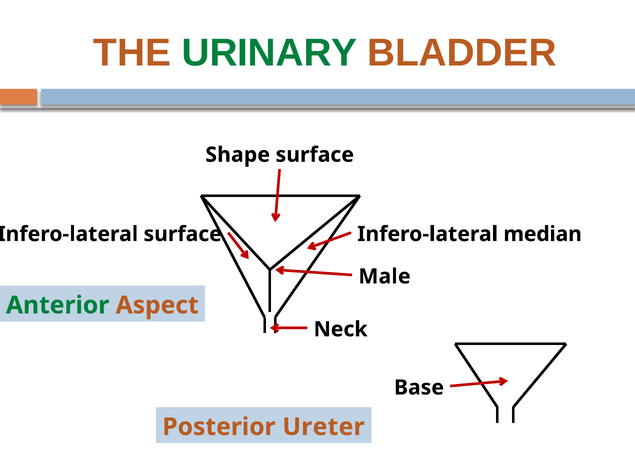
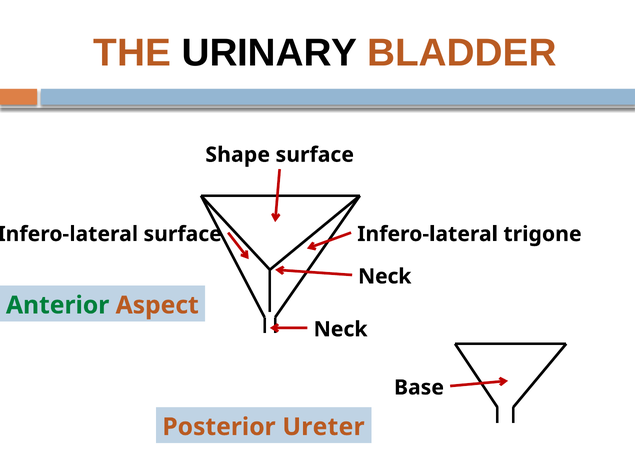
URINARY colour: green -> black
median: median -> trigone
Male at (384, 277): Male -> Neck
